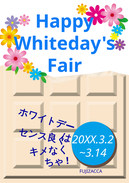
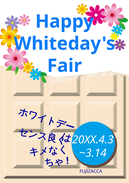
20XX.3.2: 20XX.3.2 -> 20XX.4.3
